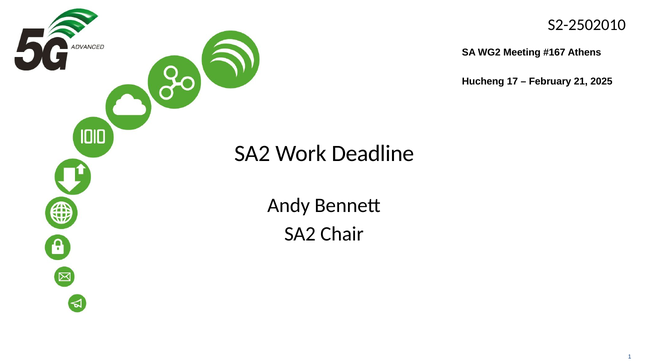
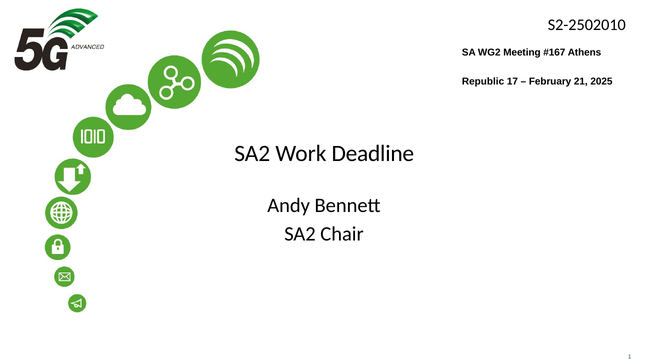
Hucheng: Hucheng -> Republic
